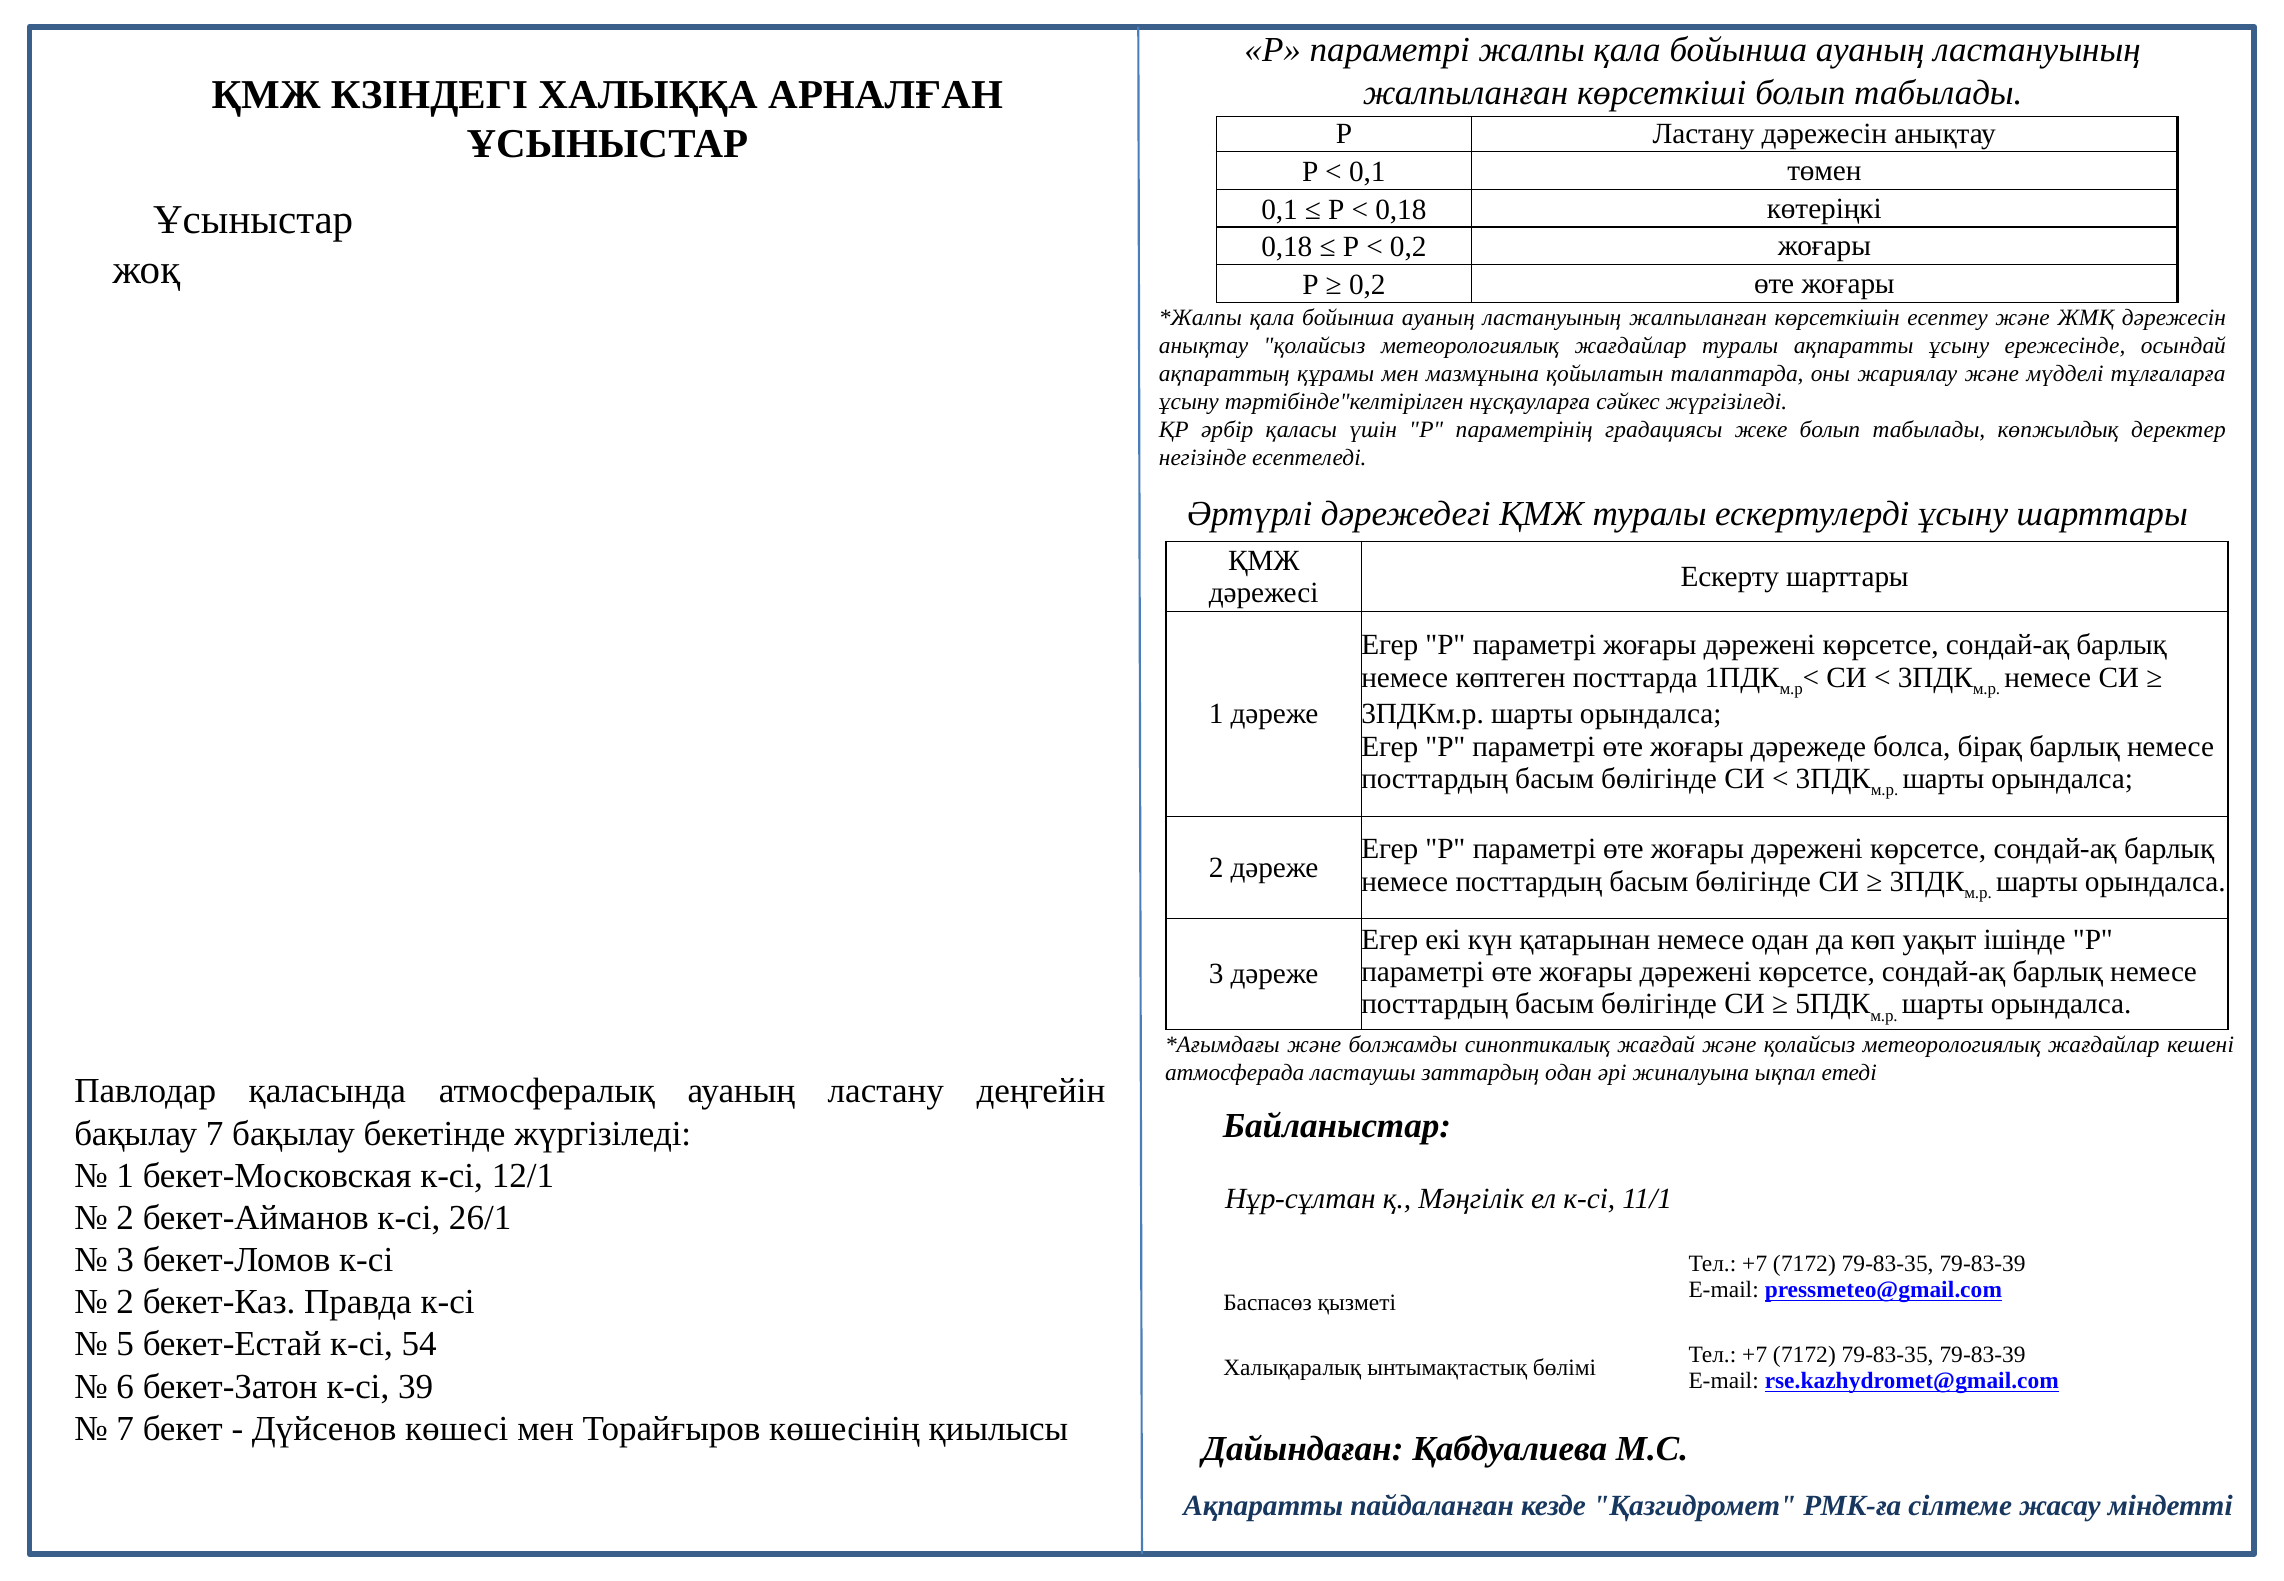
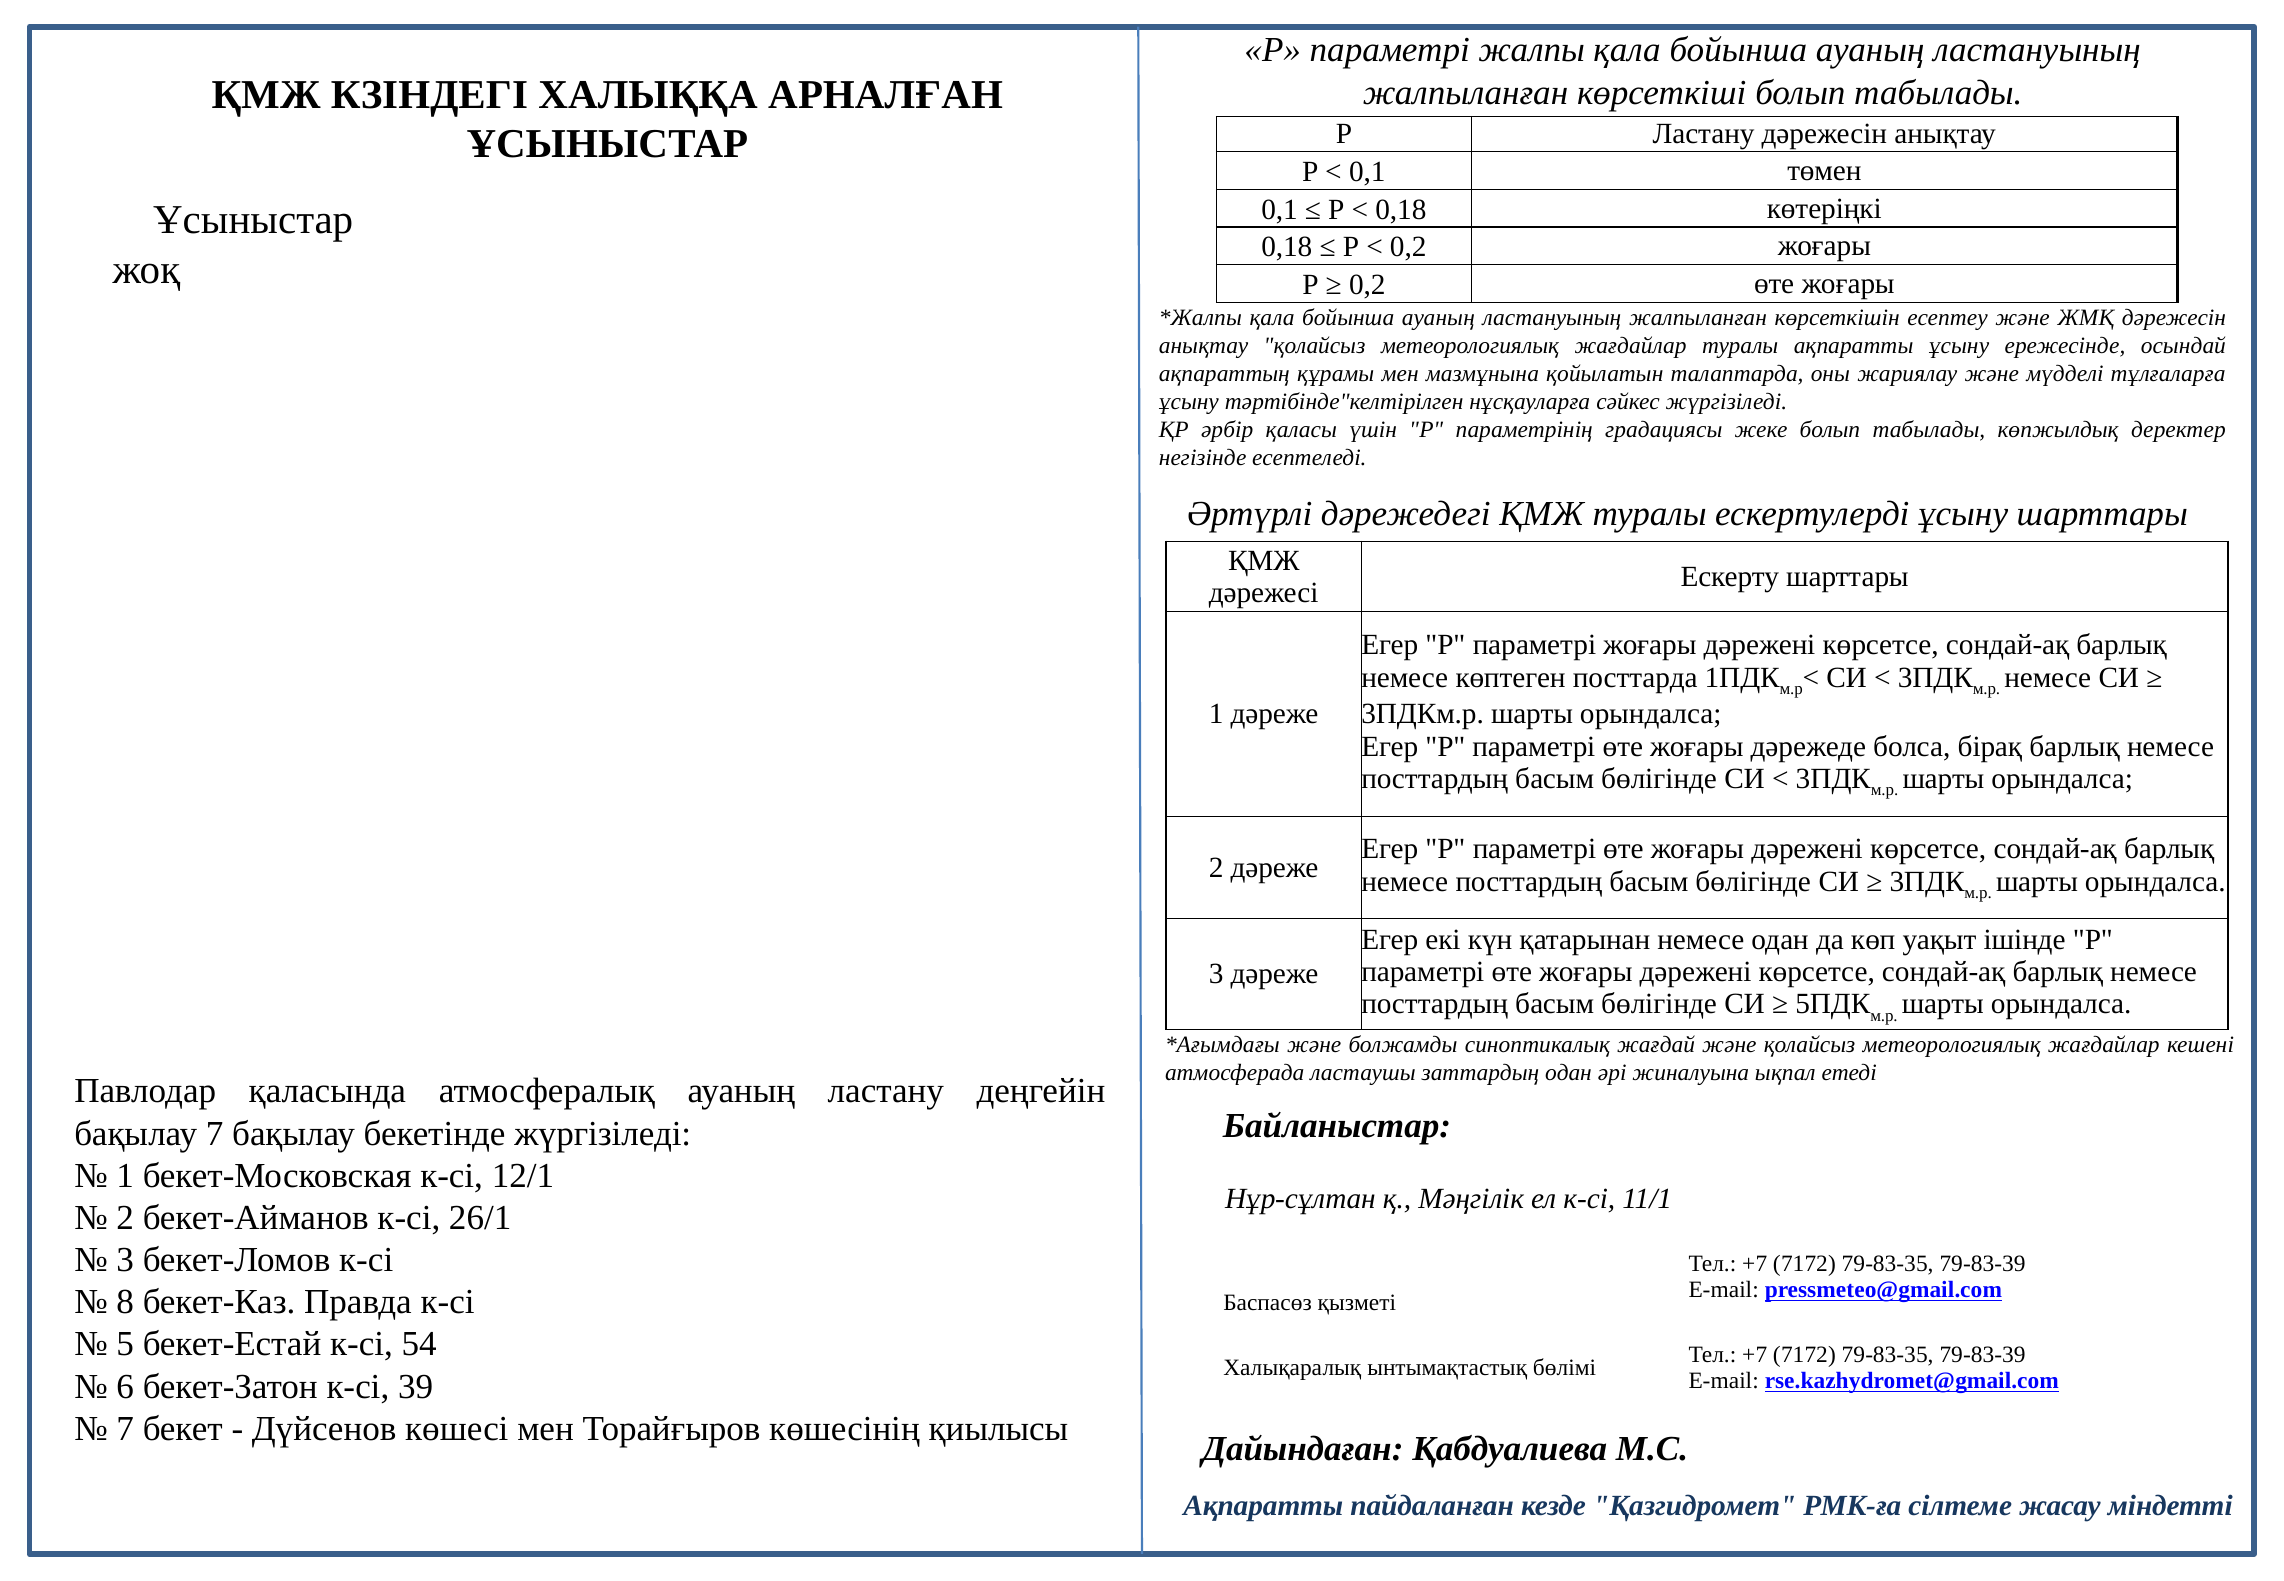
2 at (125, 1302): 2 -> 8
